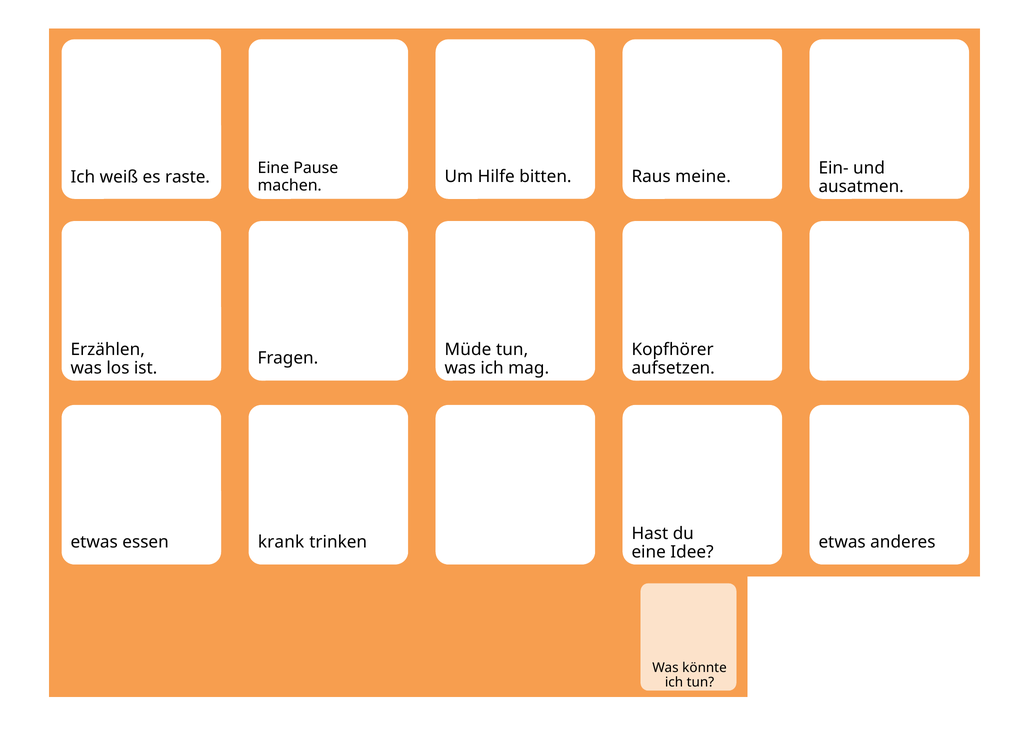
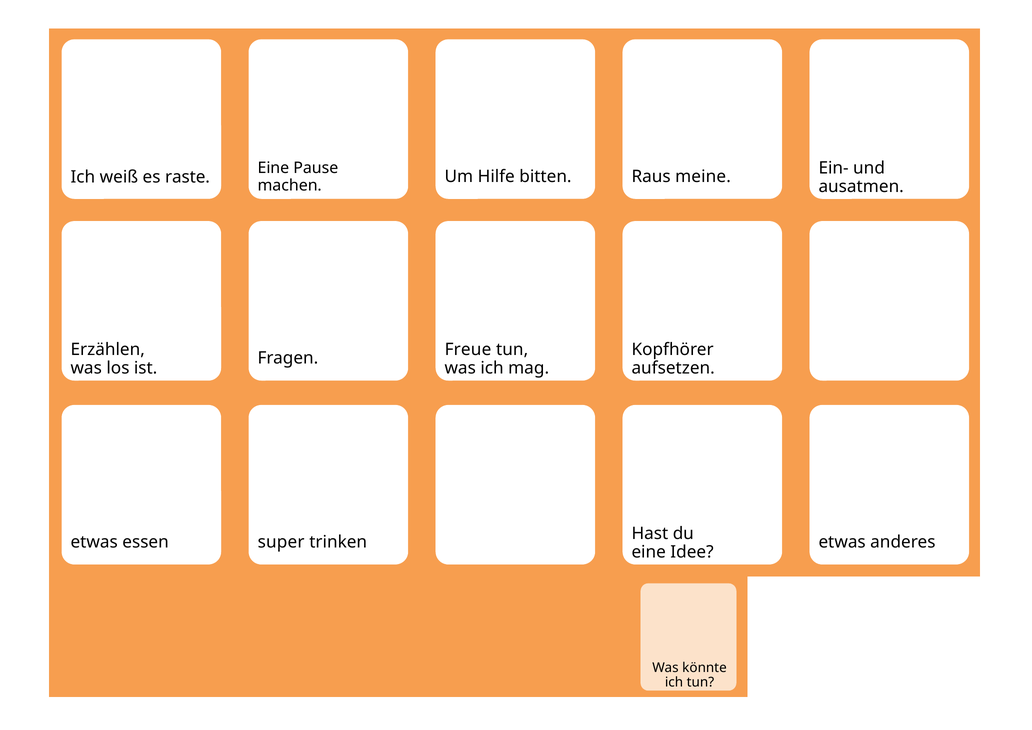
Müde: Müde -> Freue
krank: krank -> super
